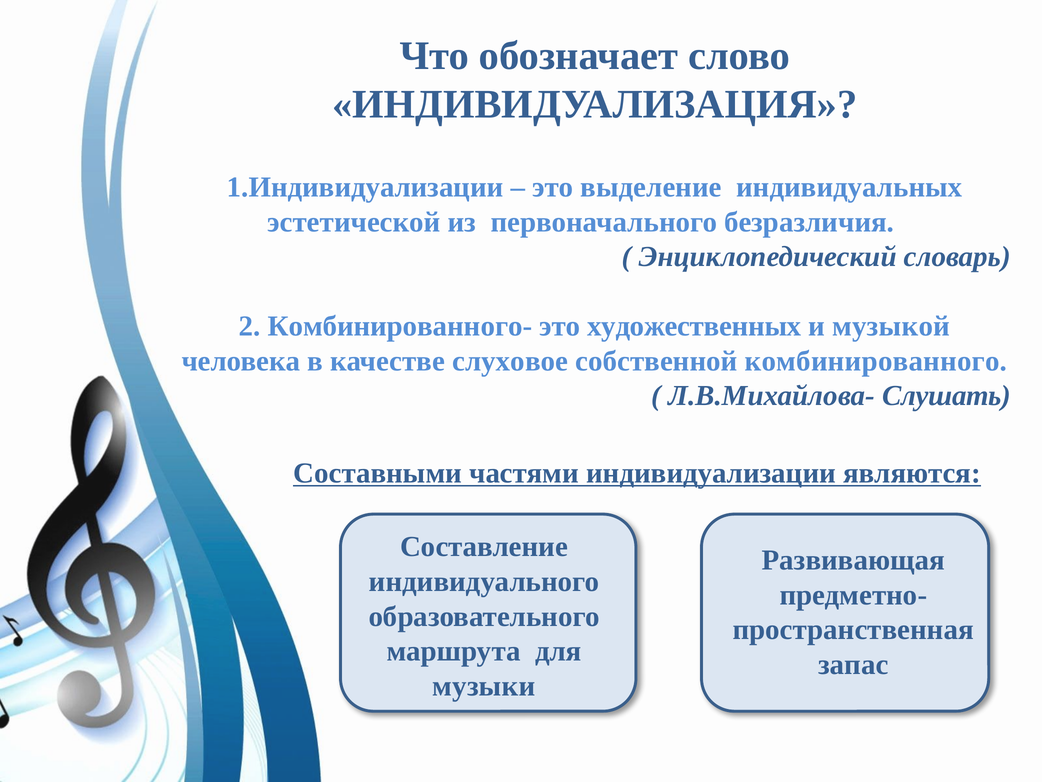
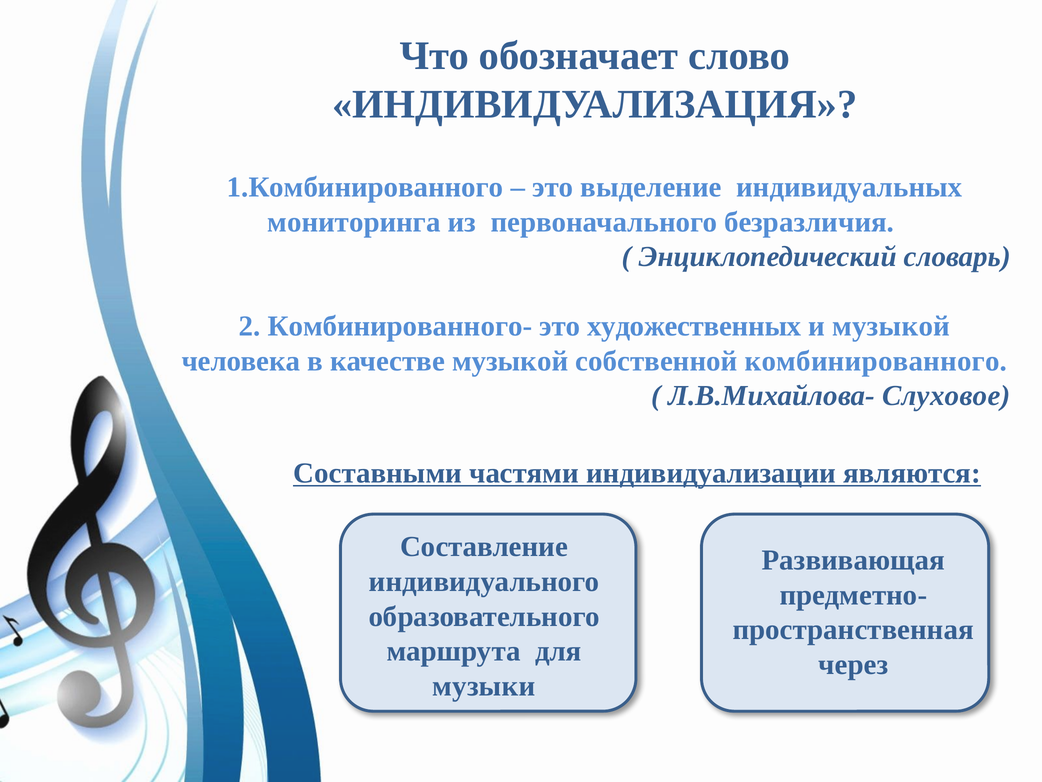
1.Индивидуализации: 1.Индивидуализации -> 1.Комбинированного
эстетической: эстетической -> мониторинга
качестве слуховое: слуховое -> музыкой
Слушать: Слушать -> Слуховое
запас: запас -> через
